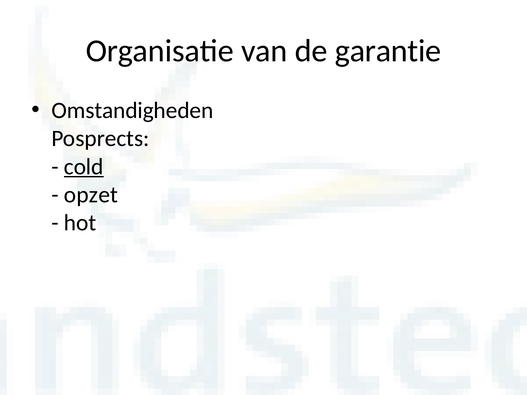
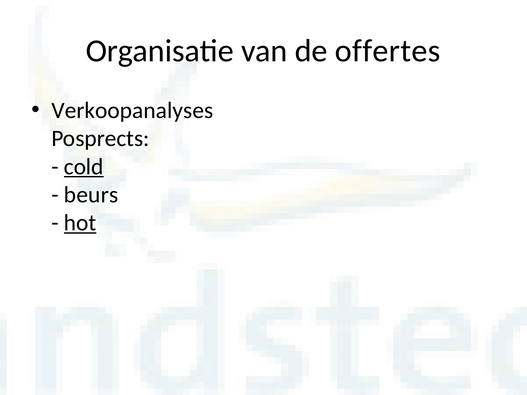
garantie: garantie -> offertes
Omstandigheden: Omstandigheden -> Verkoopanalyses
opzet: opzet -> beurs
hot underline: none -> present
